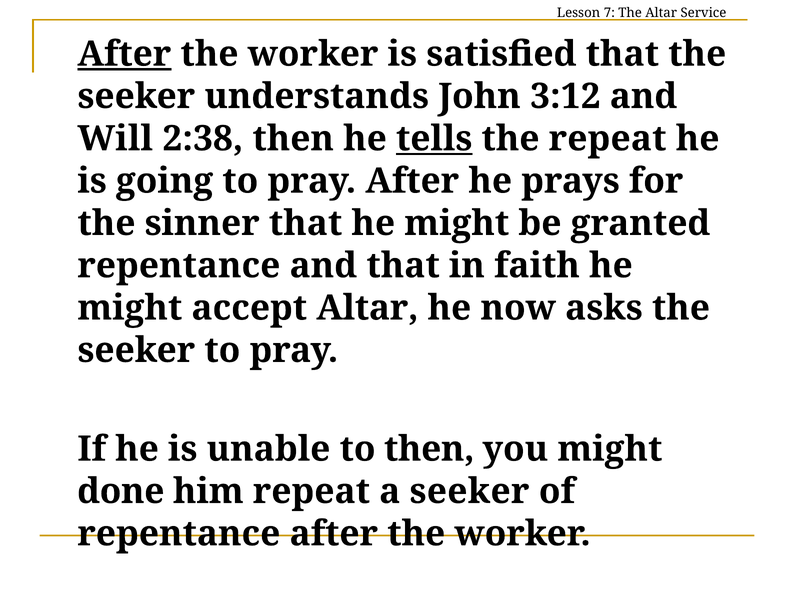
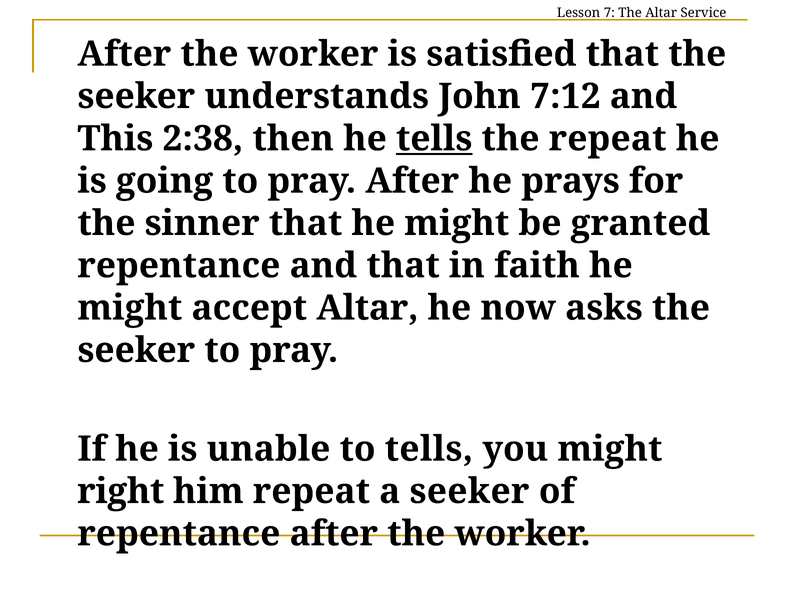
After at (124, 54) underline: present -> none
3:12: 3:12 -> 7:12
Will: Will -> This
to then: then -> tells
done: done -> right
